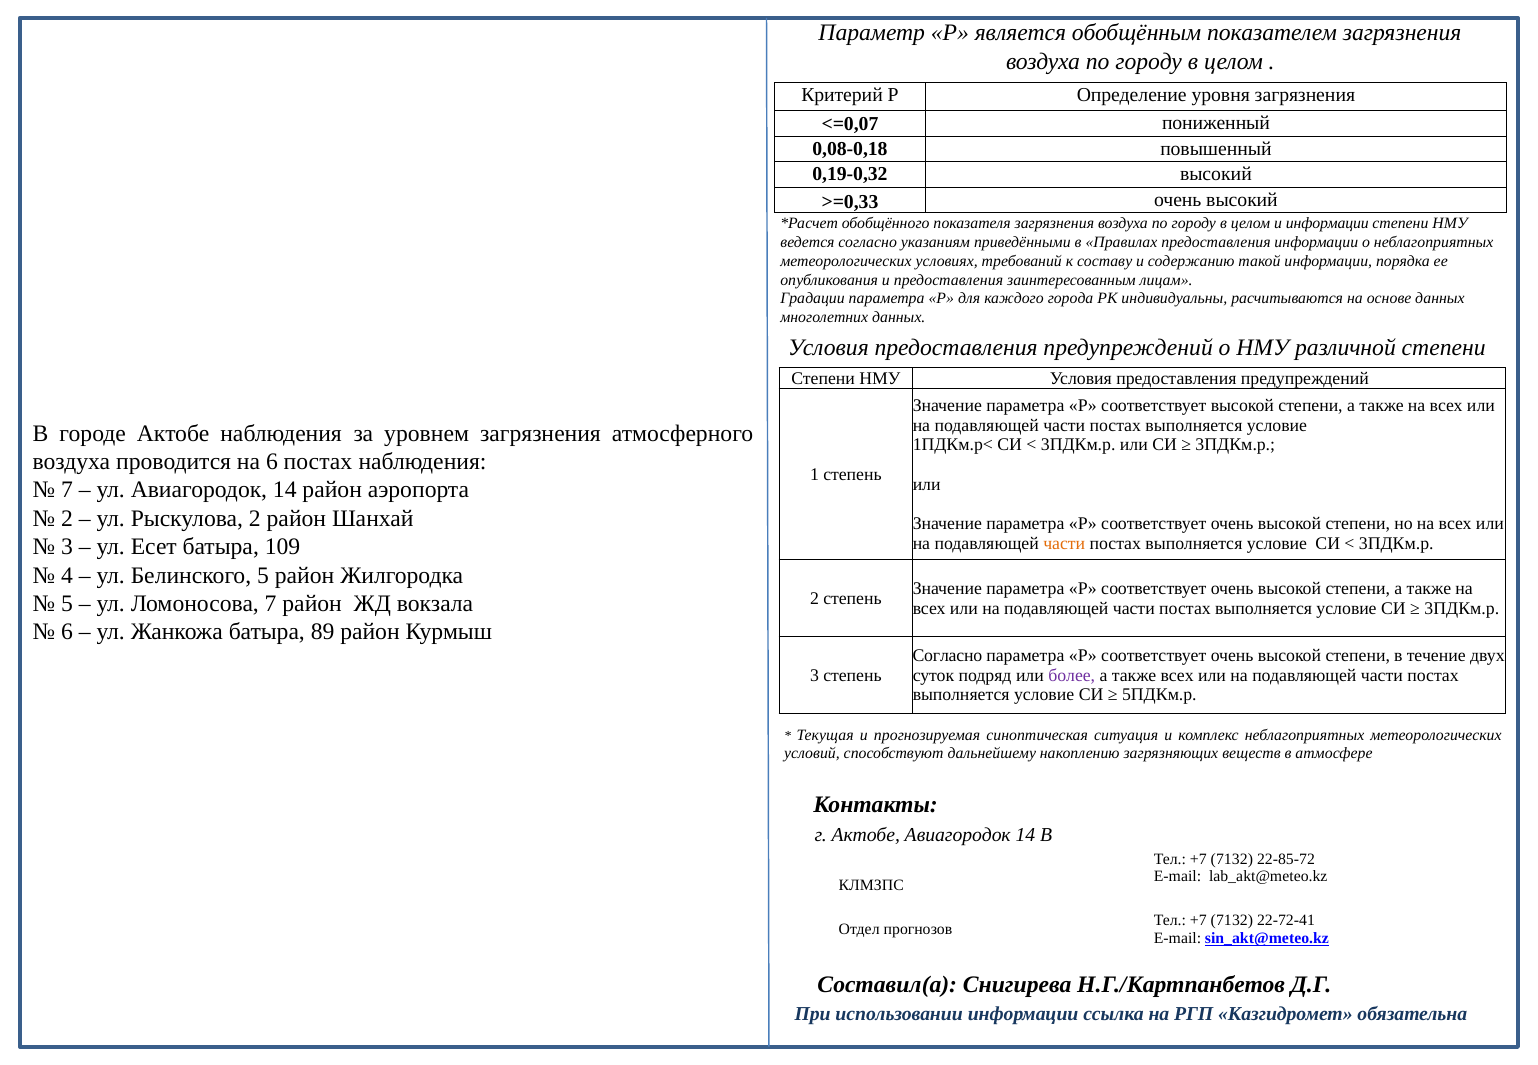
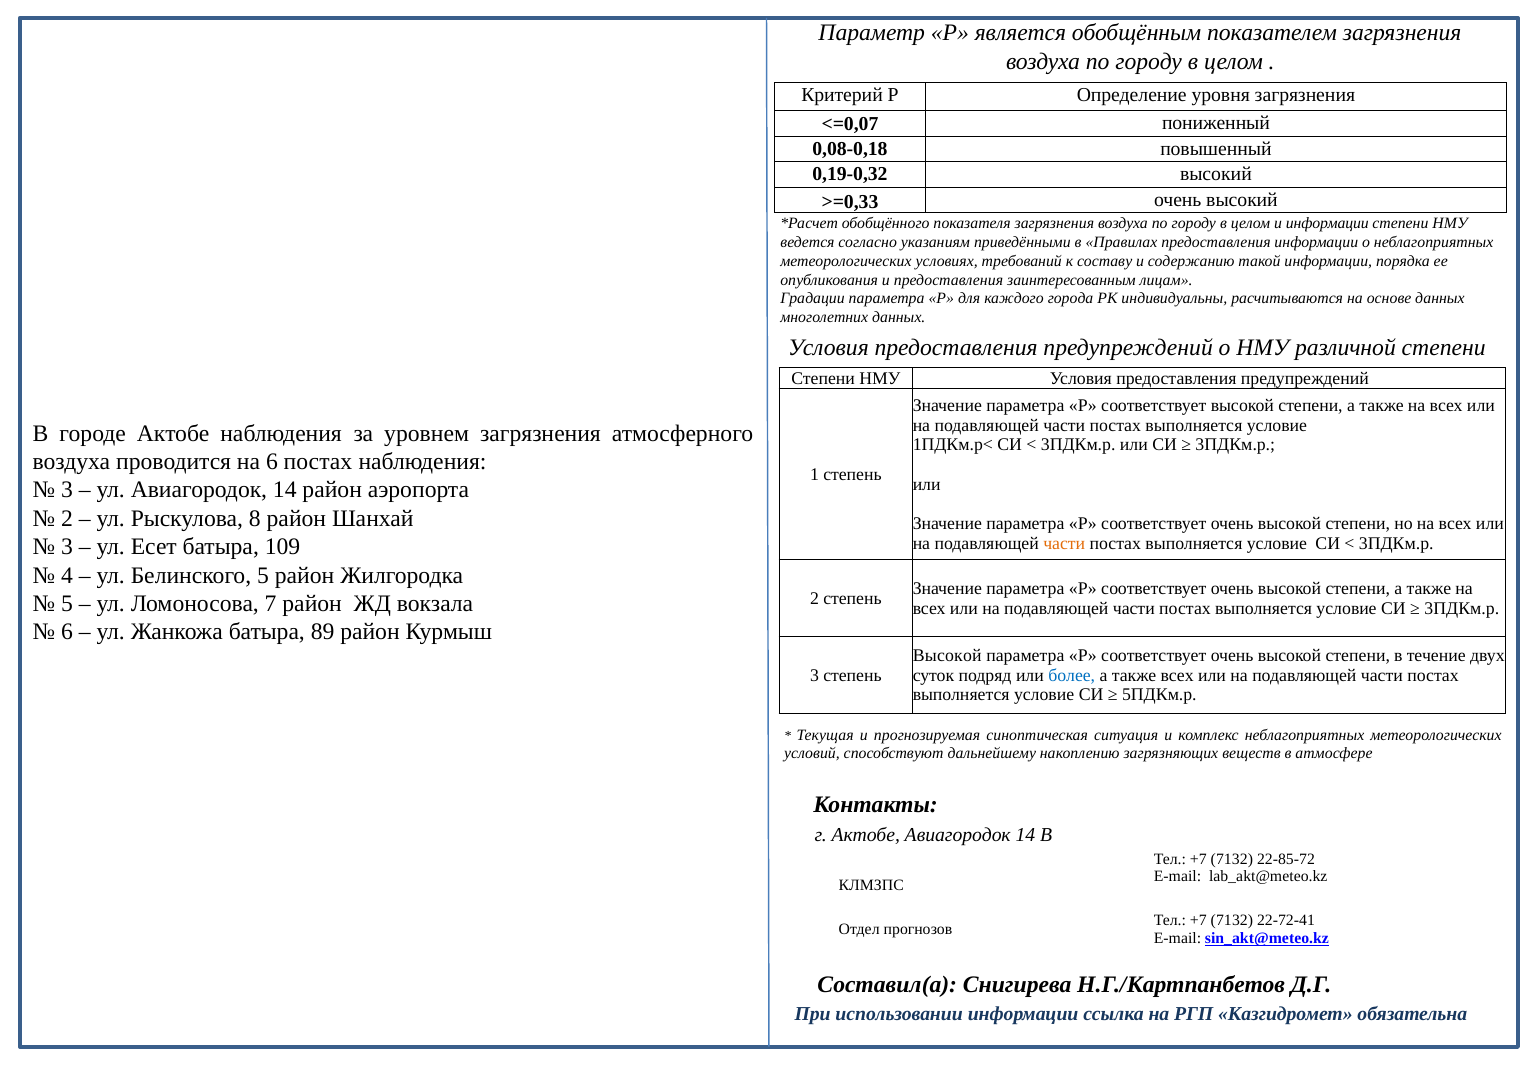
7 at (67, 490): 7 -> 3
Рыскулова 2: 2 -> 8
Согласно at (947, 656): Согласно -> Высокой
более colour: purple -> blue
